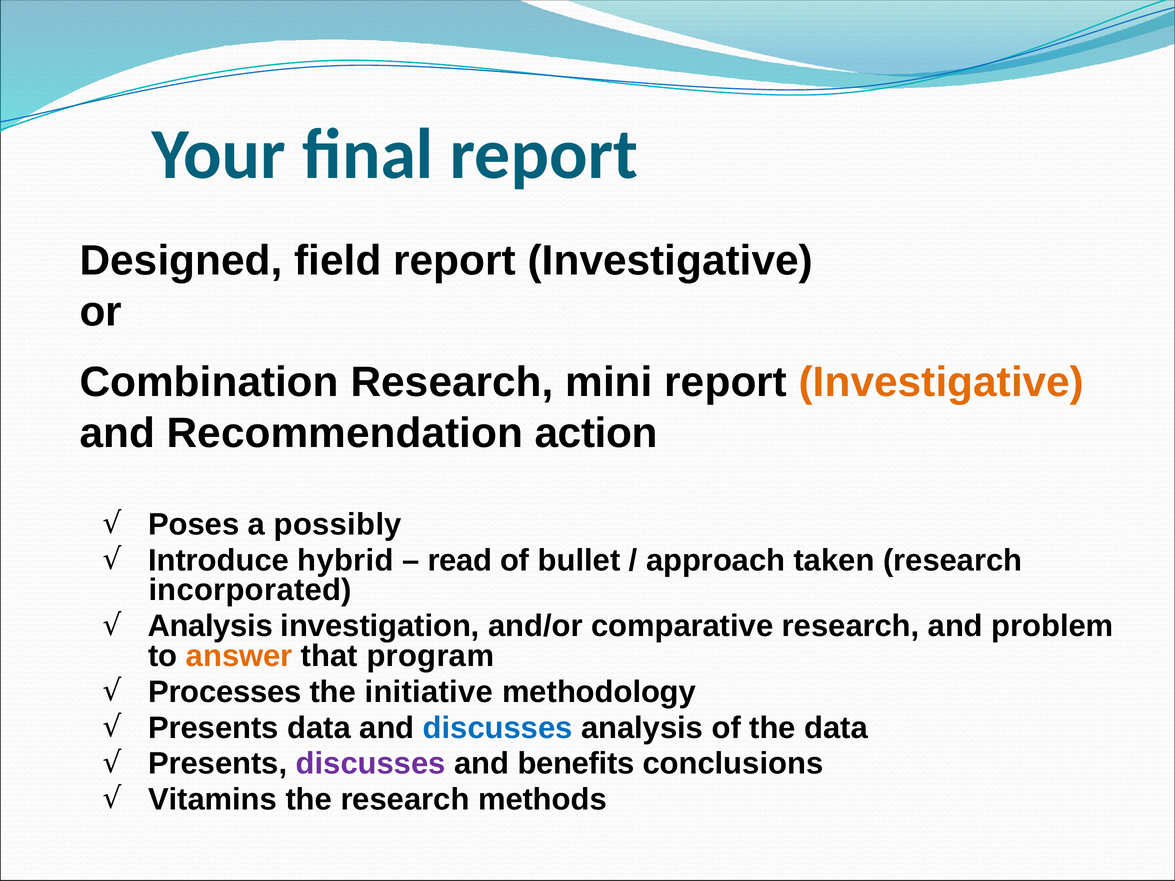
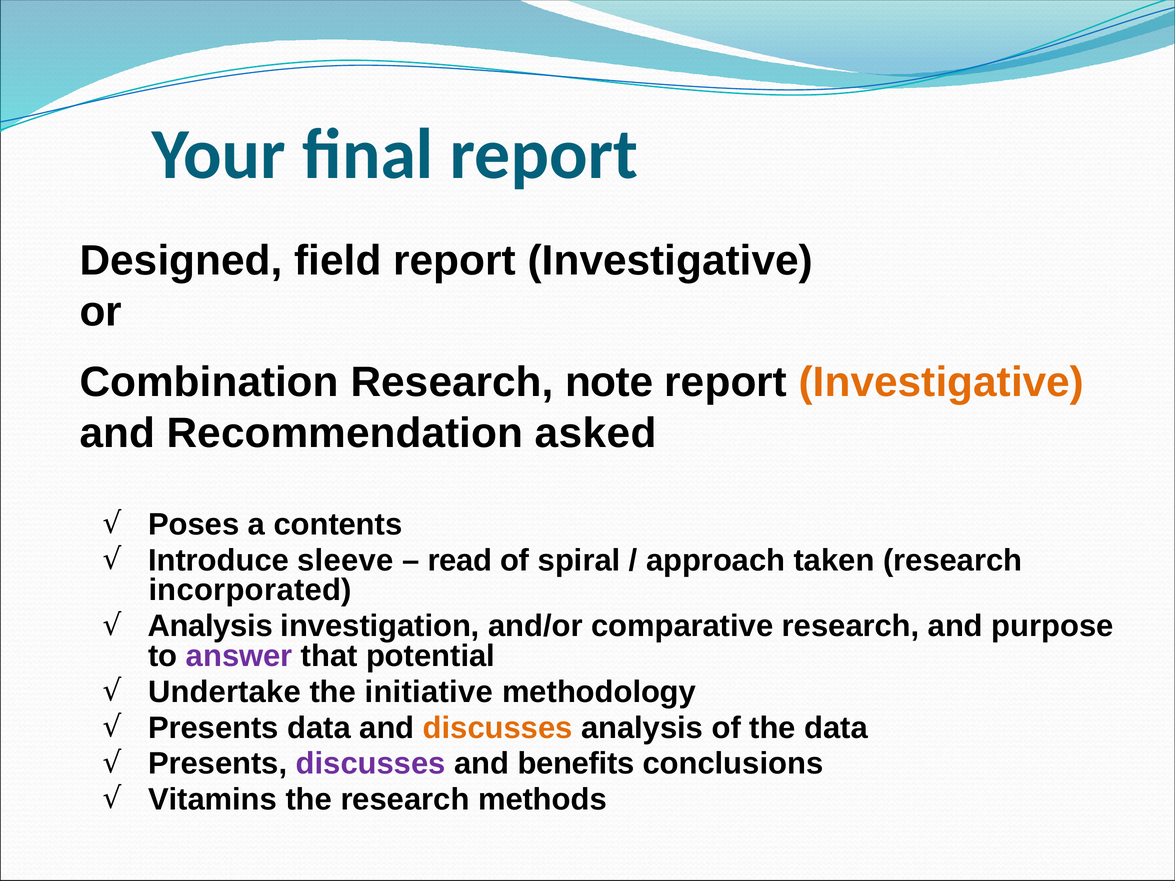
mini: mini -> note
action: action -> asked
possibly: possibly -> contents
hybrid: hybrid -> sleeve
bullet: bullet -> spiral
problem: problem -> purpose
answer colour: orange -> purple
program: program -> potential
Processes: Processes -> Undertake
discusses at (498, 728) colour: blue -> orange
